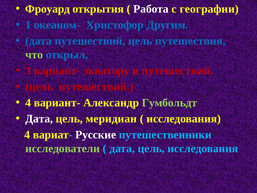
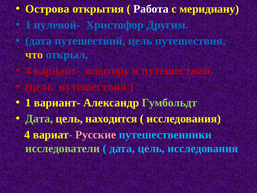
Фроуард: Фроуард -> Острова
географии: географии -> меридиану
океаном-: океаном- -> нулевой-
что colour: light green -> yellow
3 at (28, 71): 3 -> 4
4 at (28, 103): 4 -> 1
Дата at (39, 119) colour: white -> light green
меридиан: меридиан -> находится
Русские colour: white -> pink
